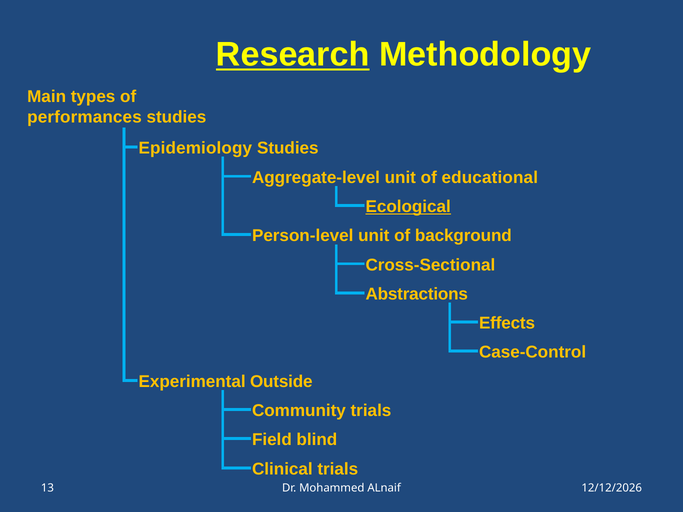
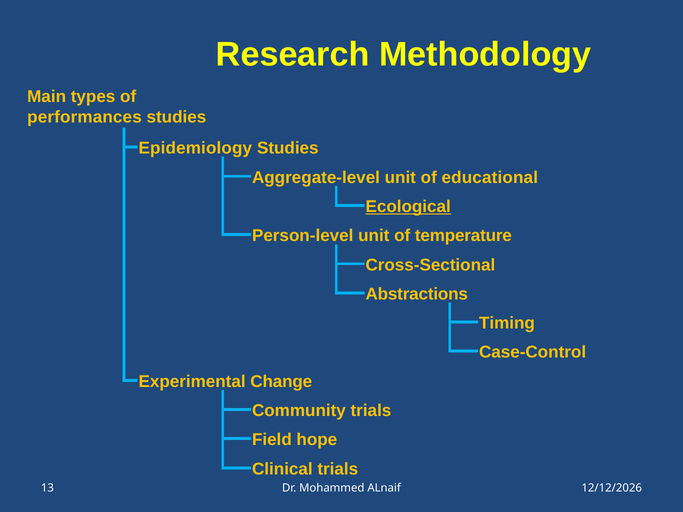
Research underline: present -> none
background: background -> temperature
Effects: Effects -> Timing
Outside: Outside -> Change
blind: blind -> hope
